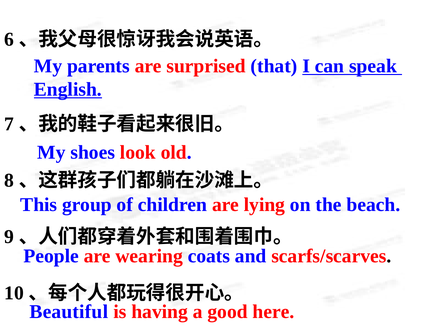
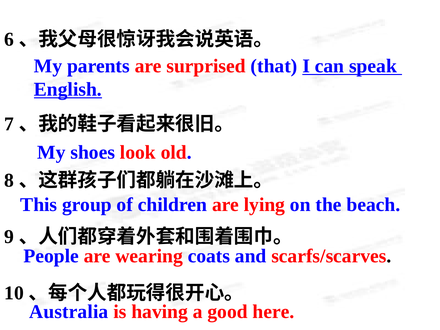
Beautiful: Beautiful -> Australia
